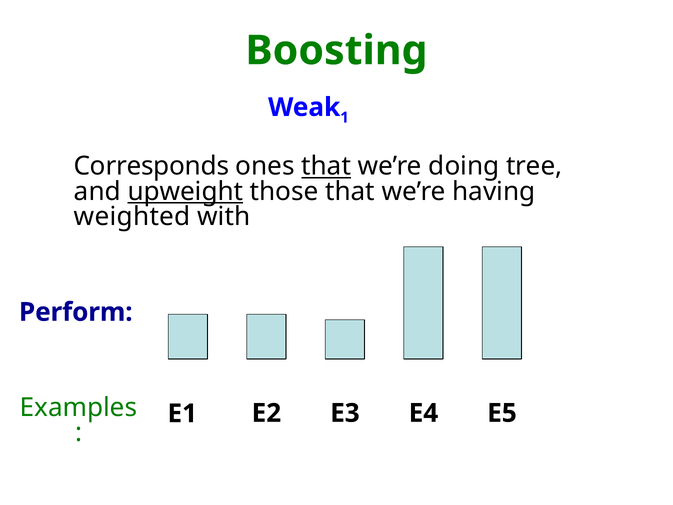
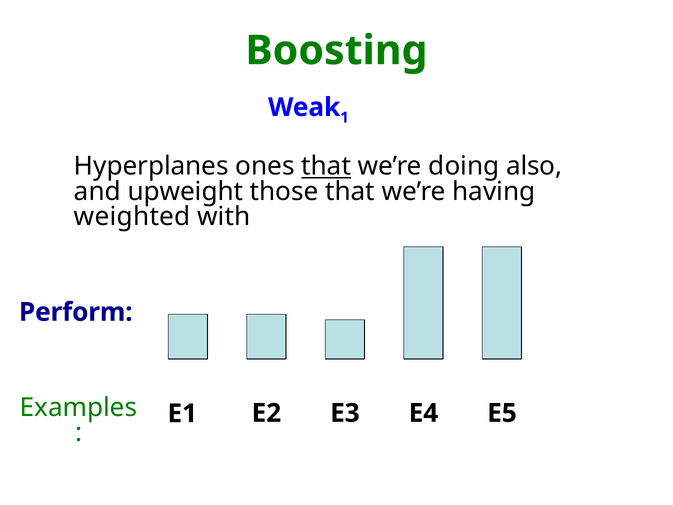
Corresponds: Corresponds -> Hyperplanes
tree: tree -> also
upweight underline: present -> none
